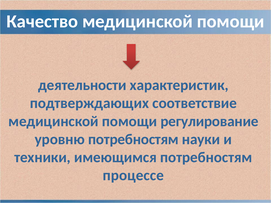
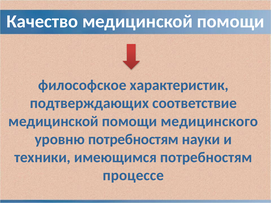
деятельности: деятельности -> философское
регулирование: регулирование -> медицинского
